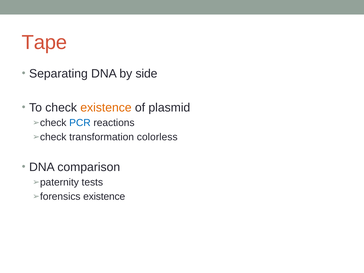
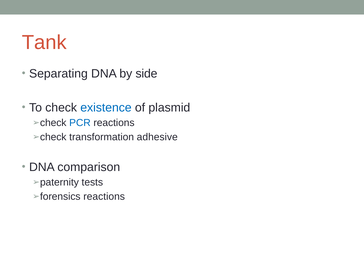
Tape: Tape -> Tank
existence at (106, 108) colour: orange -> blue
colorless: colorless -> adhesive
existence at (104, 196): existence -> reactions
